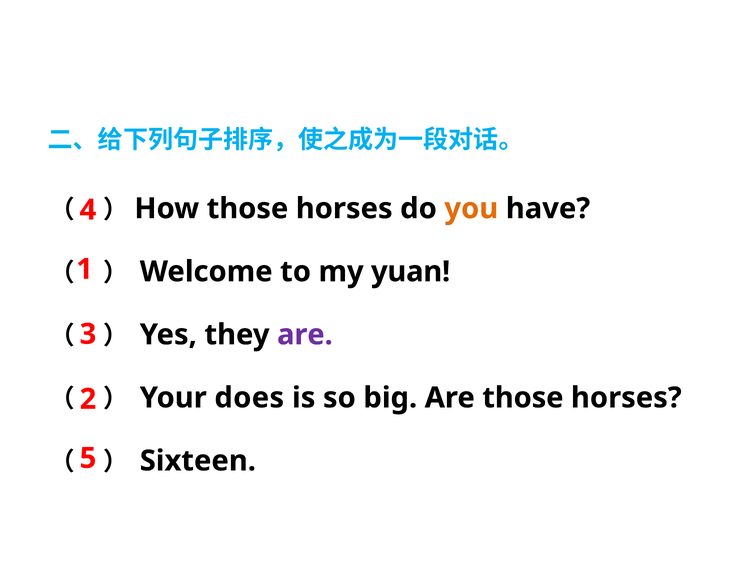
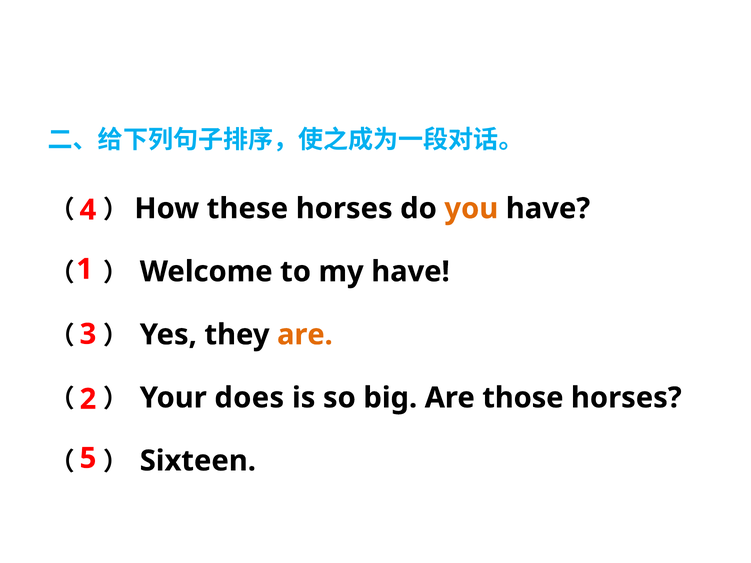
those at (247, 209): those -> these
my yuan: yuan -> have
are at (305, 335) colour: purple -> orange
